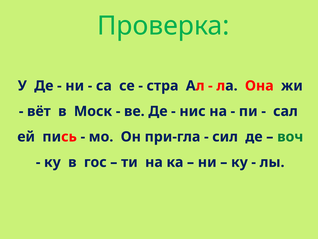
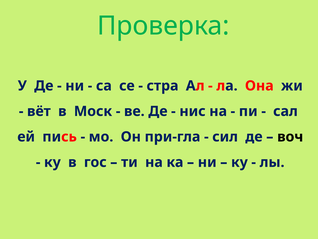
воч colour: green -> black
